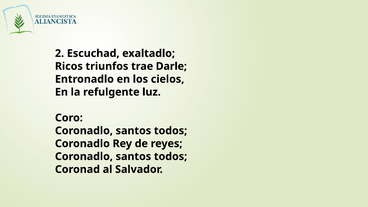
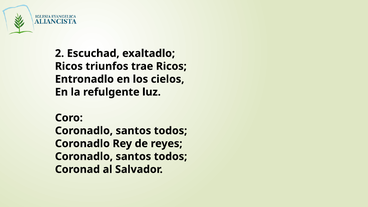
trae Darle: Darle -> Ricos
